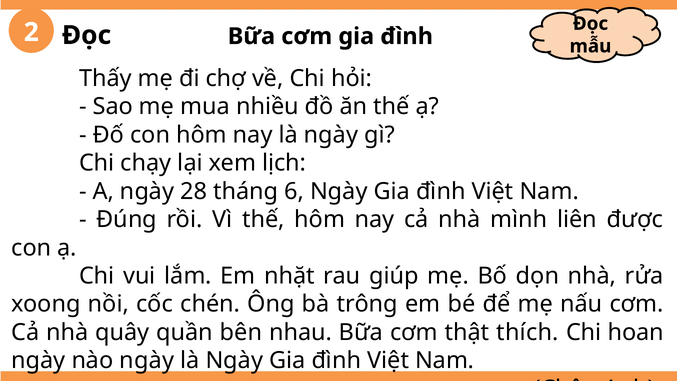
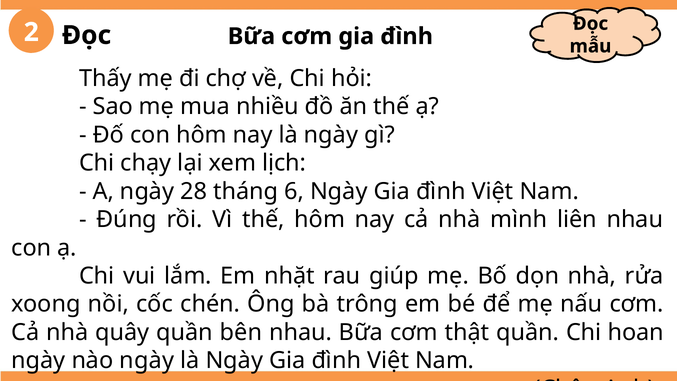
liên được: được -> nhau
thật thích: thích -> quần
